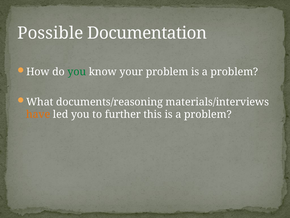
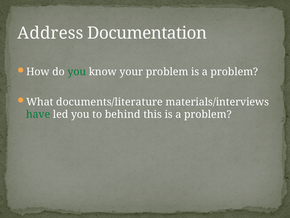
Possible: Possible -> Address
documents/reasoning: documents/reasoning -> documents/literature
have colour: orange -> green
further: further -> behind
